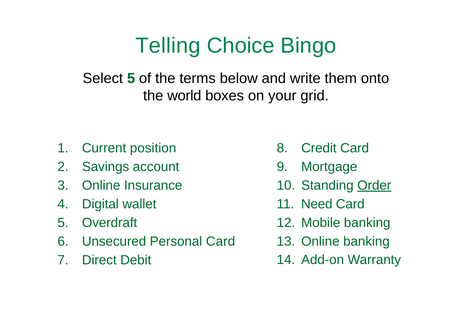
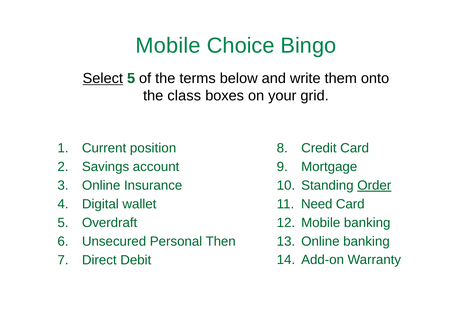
Telling at (168, 46): Telling -> Mobile
Select underline: none -> present
world: world -> class
Personal Card: Card -> Then
